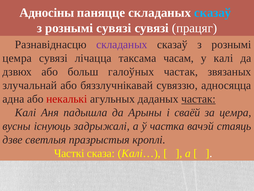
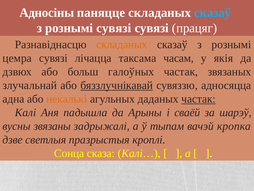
складаных at (122, 45) colour: purple -> orange
у калі: калі -> якія
бяззлучнікавай underline: none -> present
некалькі colour: red -> orange
за цемра: цемра -> шарэў
існуюць: існуюць -> звязаны
частка: частка -> тыпам
стаяць: стаяць -> кропка
Часткі: Часткі -> Сонца
